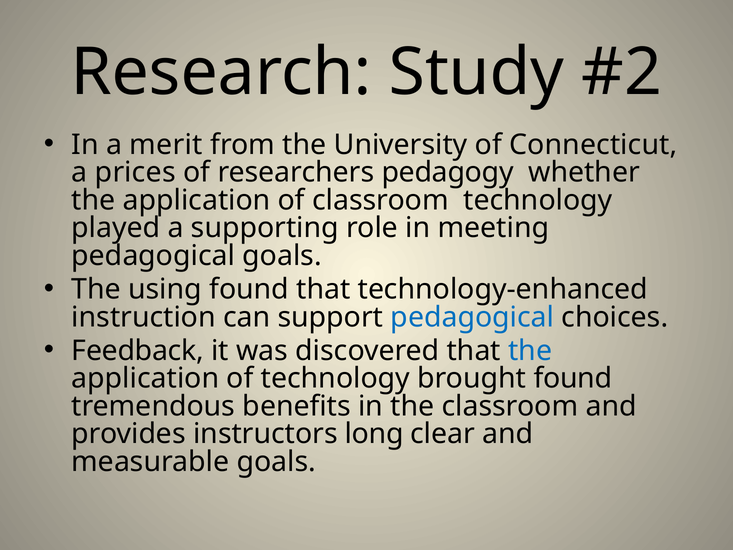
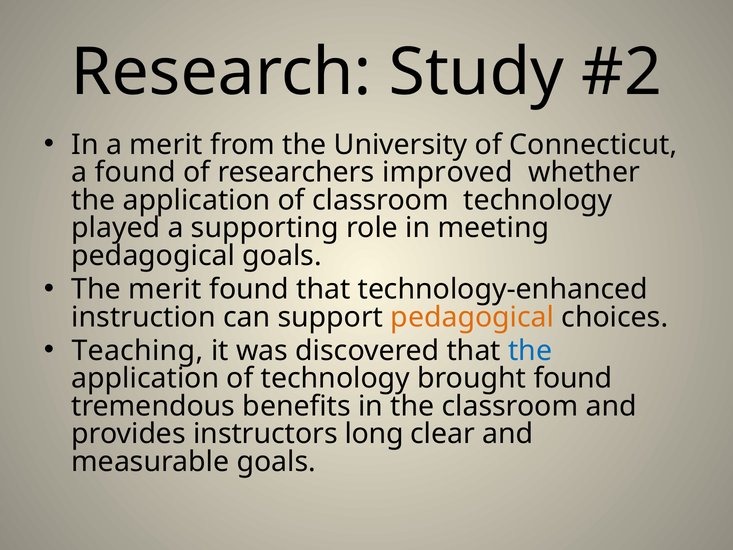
a prices: prices -> found
pedagogy: pedagogy -> improved
The using: using -> merit
pedagogical at (472, 317) colour: blue -> orange
Feedback: Feedback -> Teaching
